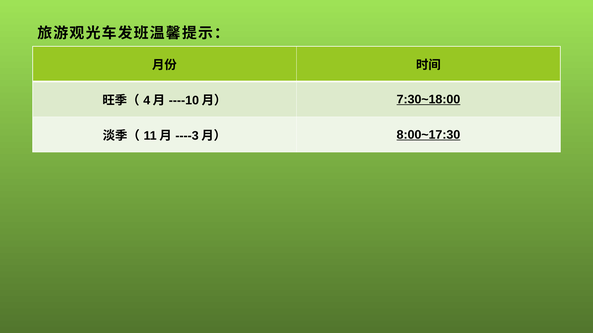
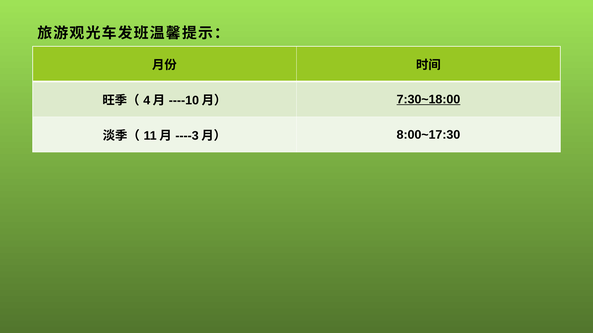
8:00~17:30 underline: present -> none
